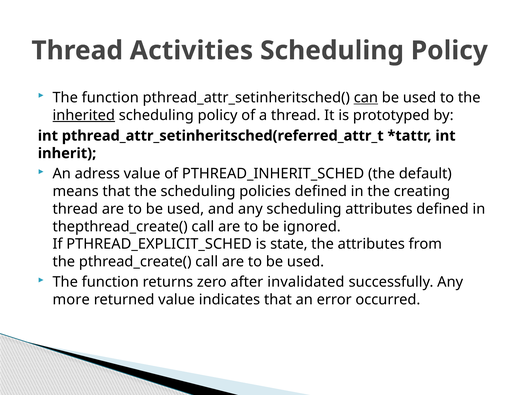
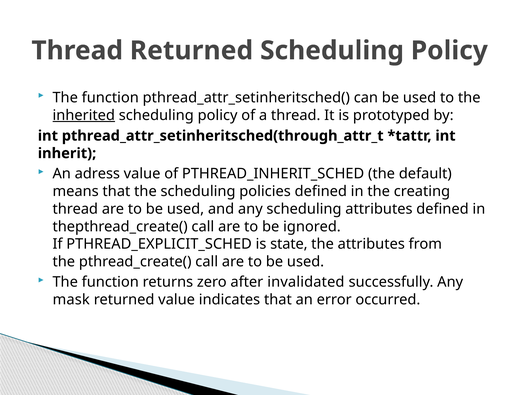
Thread Activities: Activities -> Returned
can underline: present -> none
pthread_attr_setinheritsched(referred_attr_t: pthread_attr_setinheritsched(referred_attr_t -> pthread_attr_setinheritsched(through_attr_t
more: more -> mask
